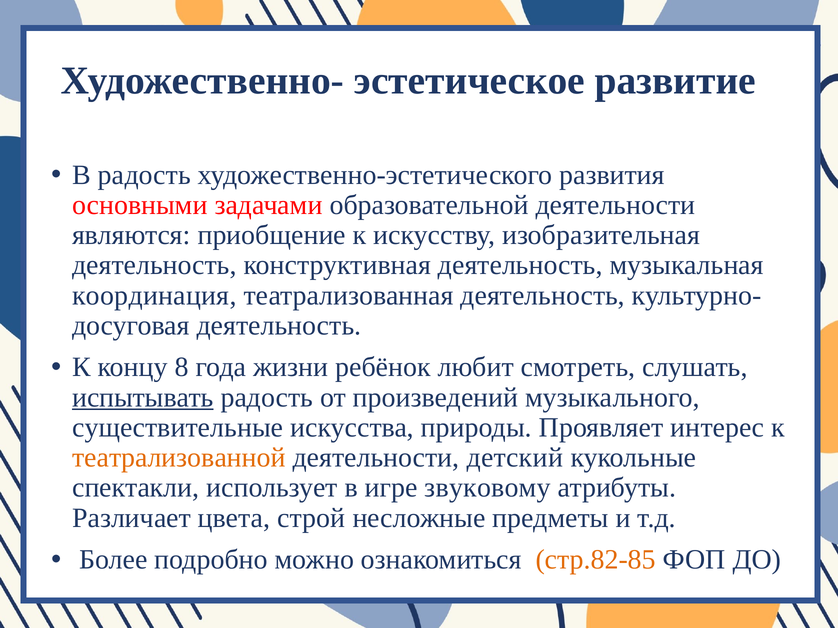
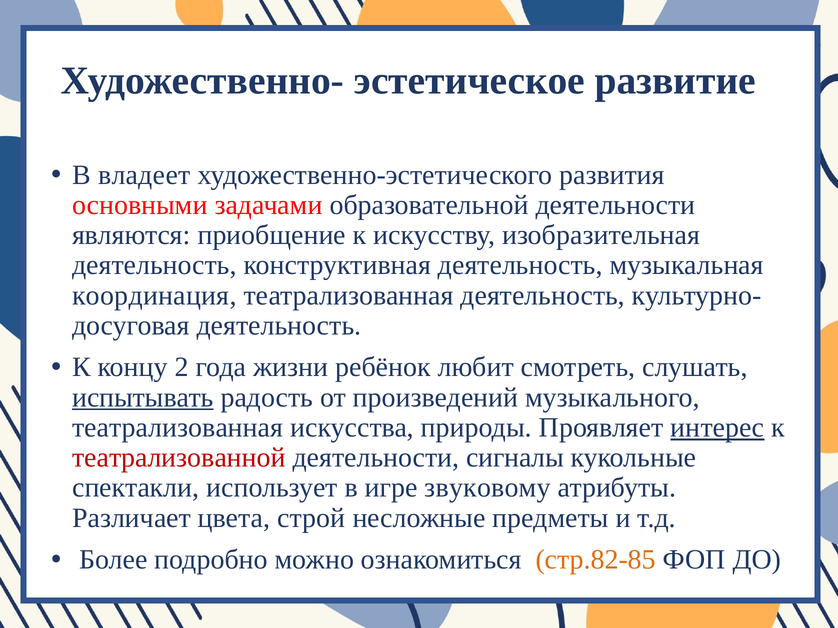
В радость: радость -> владеет
8: 8 -> 2
существительные at (178, 428): существительные -> театрализованная
интерес underline: none -> present
театрализованной colour: orange -> red
детский: детский -> сигналы
